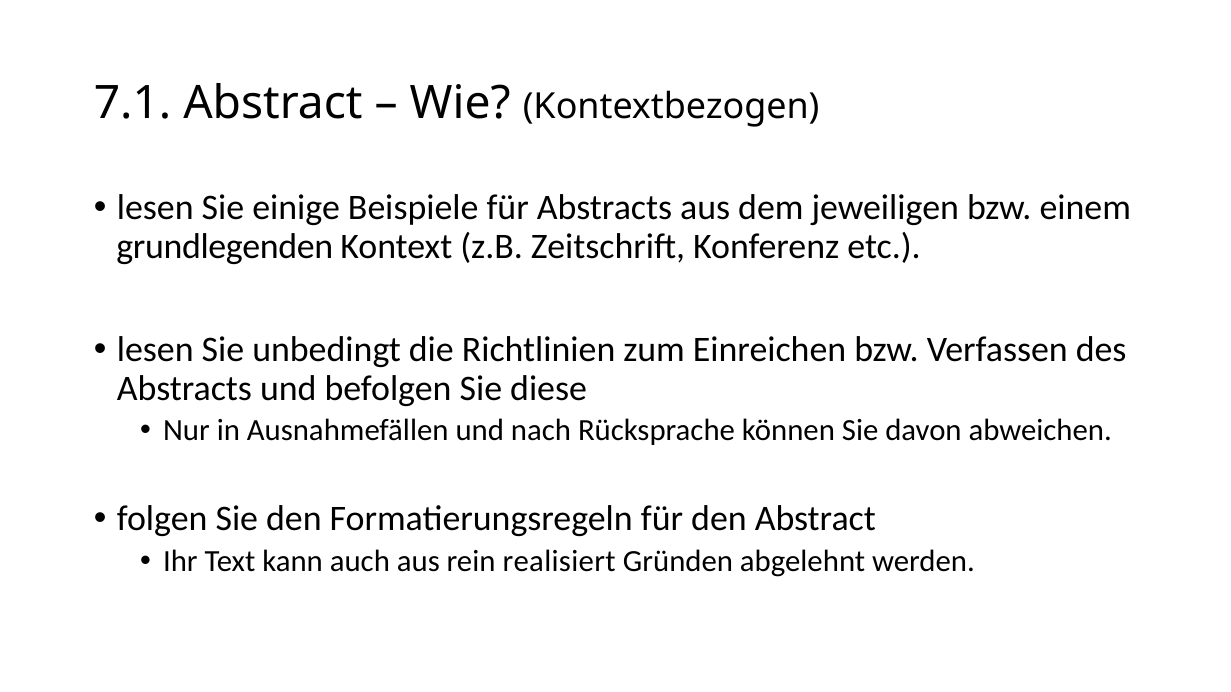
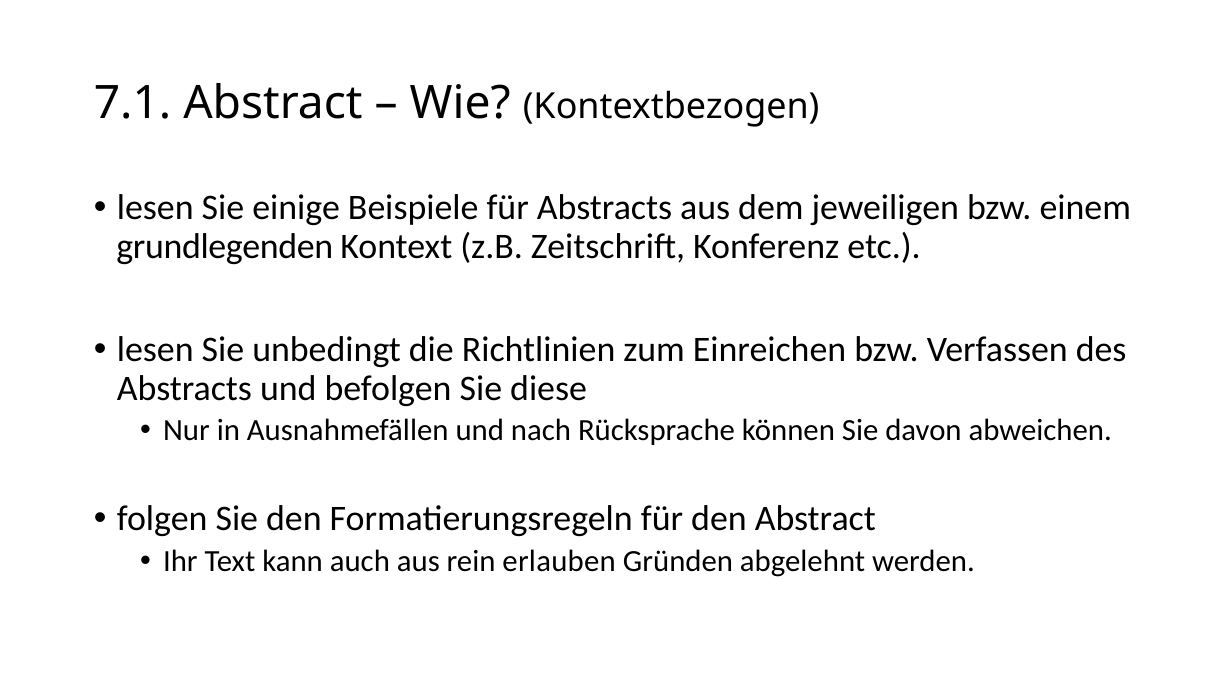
realisiert: realisiert -> erlauben
